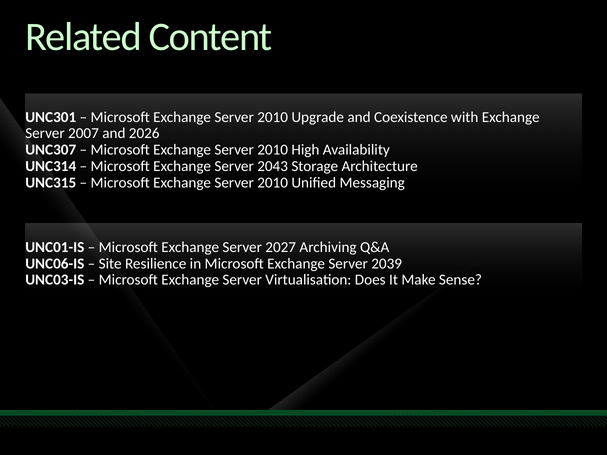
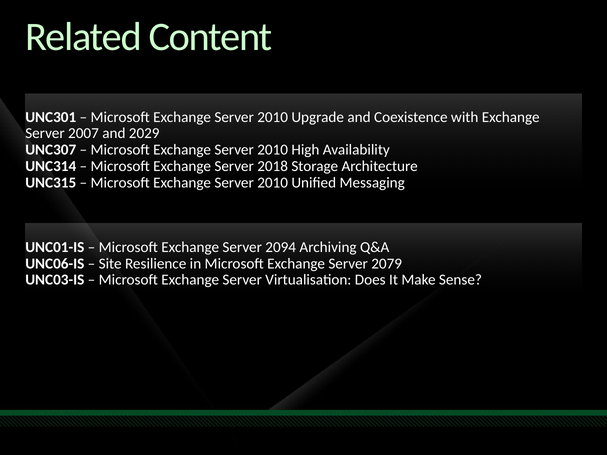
2026: 2026 -> 2029
2043: 2043 -> 2018
2027: 2027 -> 2094
2039: 2039 -> 2079
